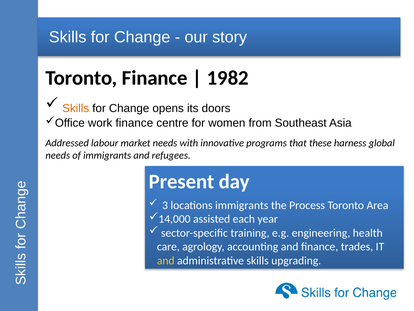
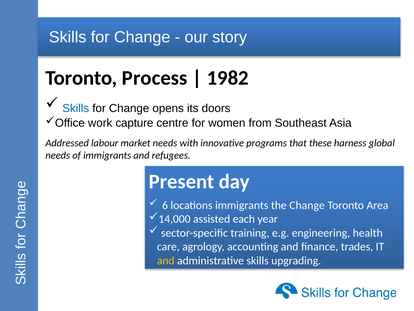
Toronto Finance: Finance -> Process
Skills at (76, 108) colour: orange -> blue
work finance: finance -> capture
3: 3 -> 6
the Process: Process -> Change
